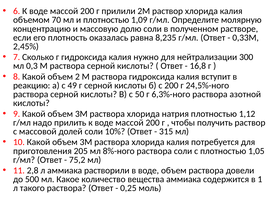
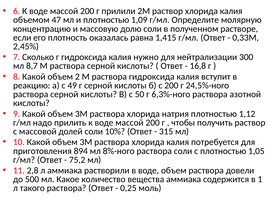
70: 70 -> 47
8,235: 8,235 -> 1,415
0,3: 0,3 -> 8,7
205: 205 -> 894
